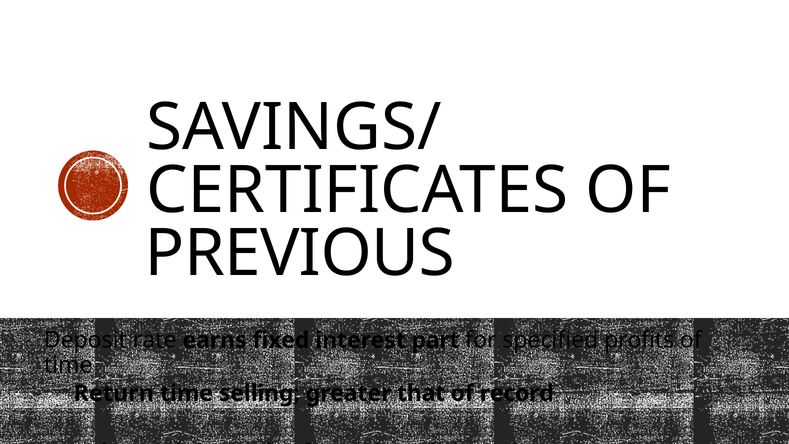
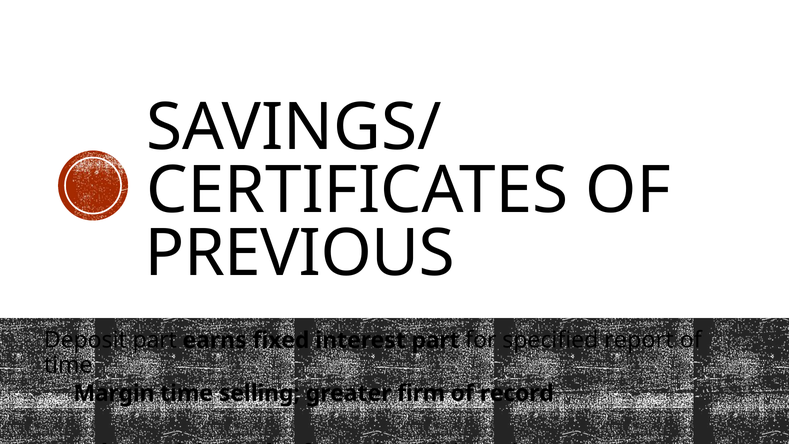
Deposit rate: rate -> part
profits: profits -> report
Return: Return -> Margin
that: that -> firm
